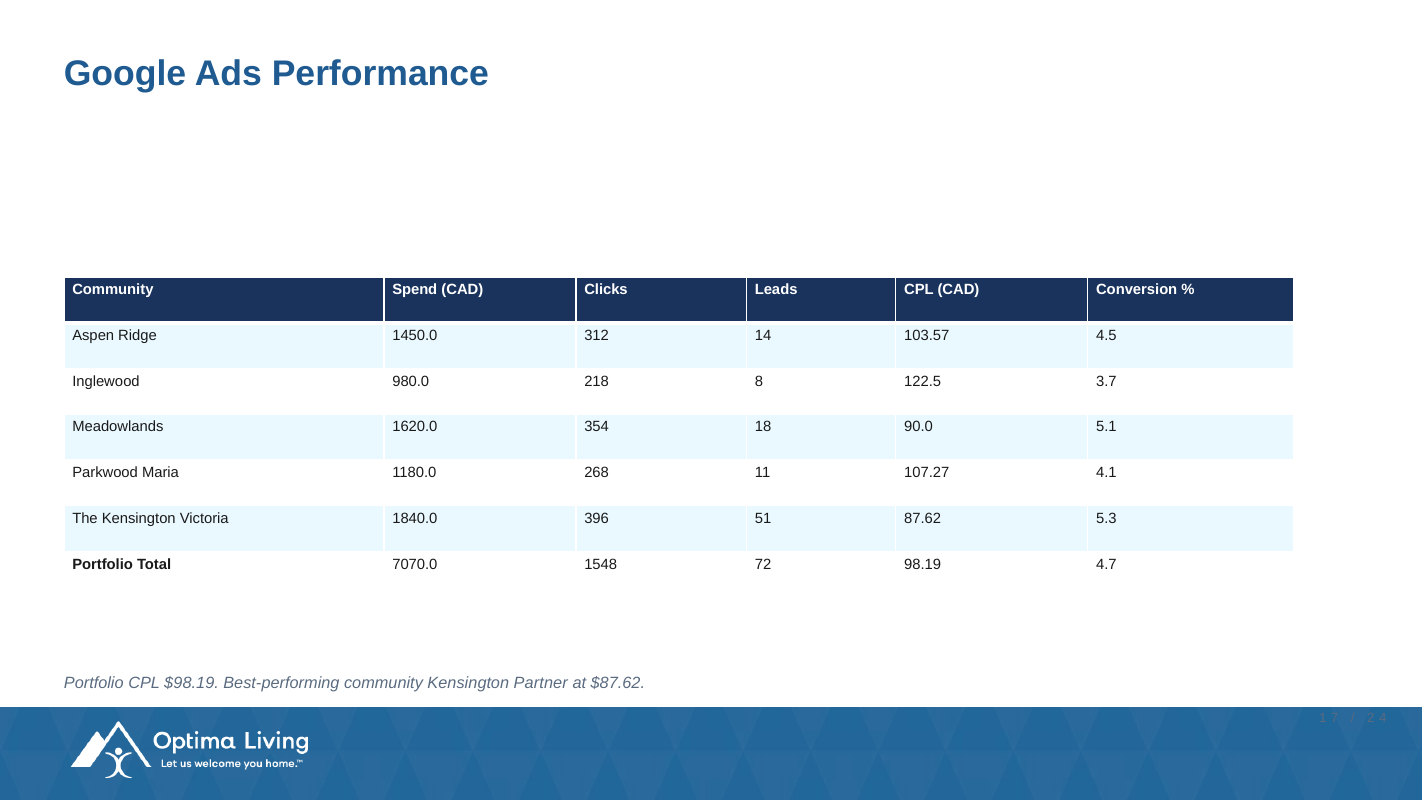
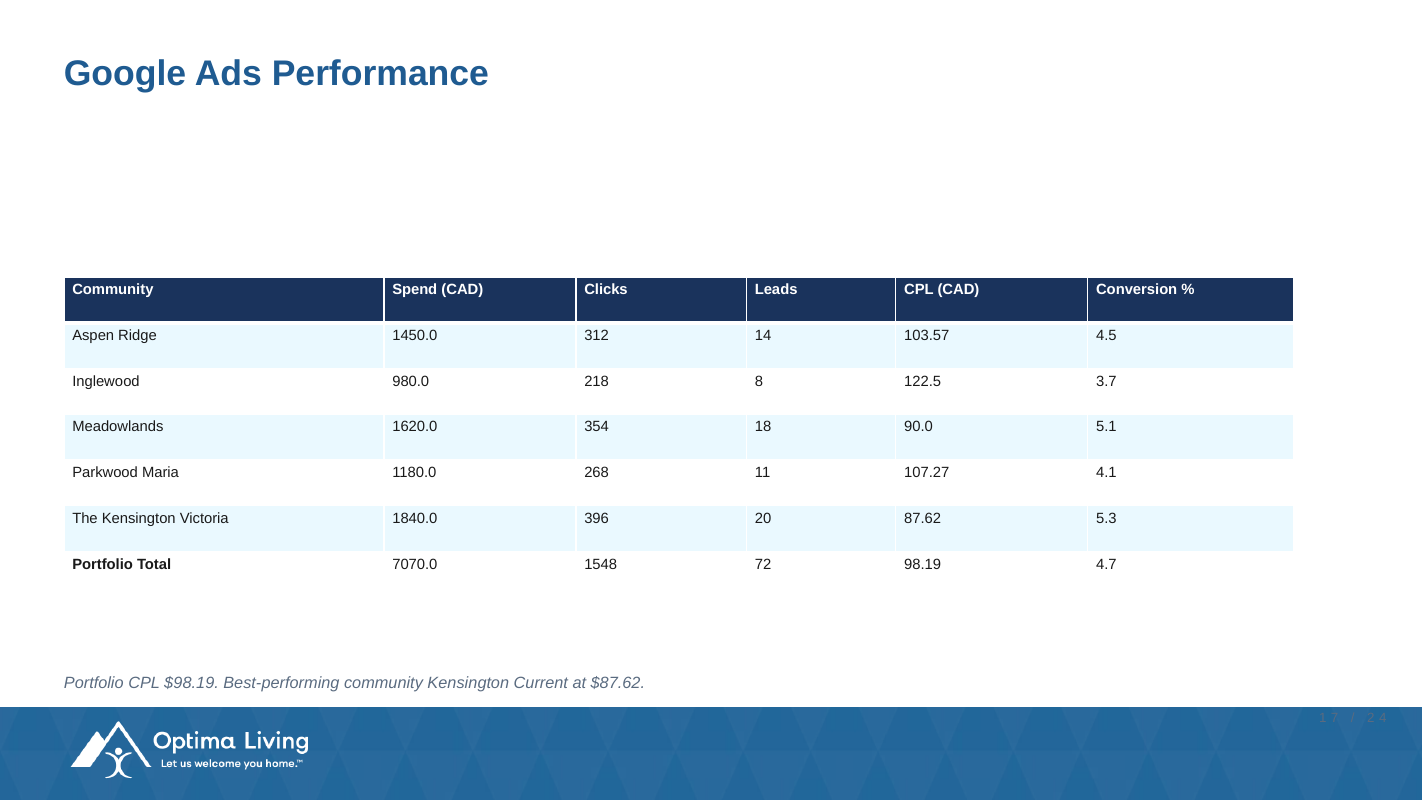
51: 51 -> 20
Partner: Partner -> Current
